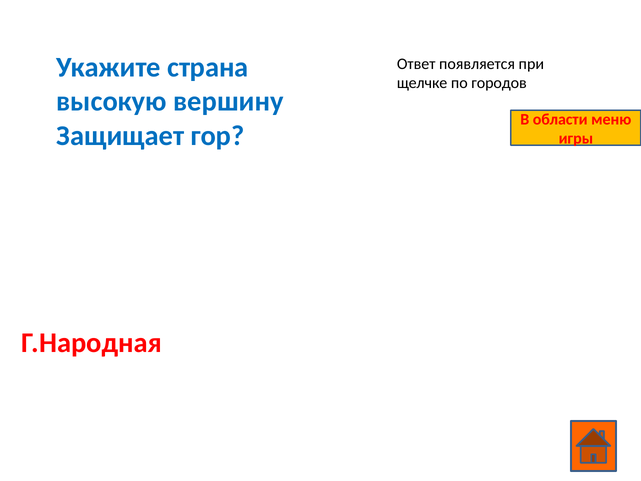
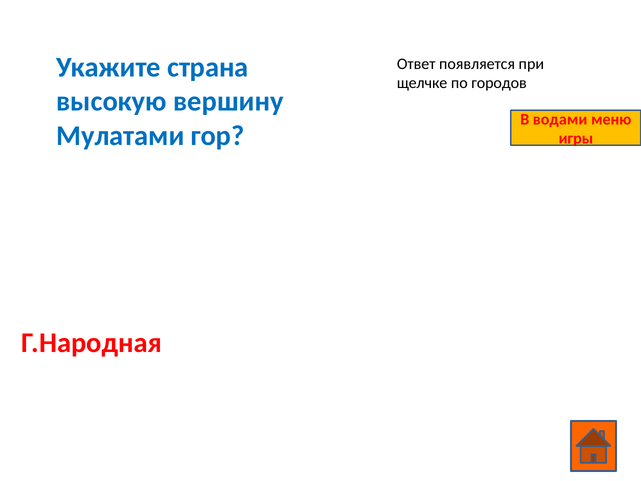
области: области -> водами
Защищает: Защищает -> Мулатами
